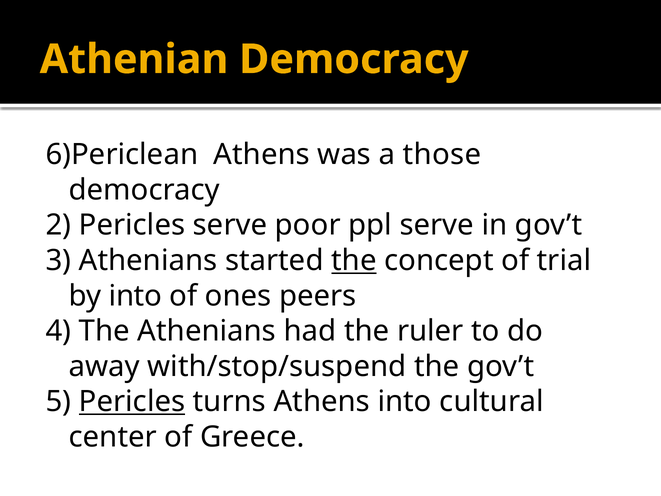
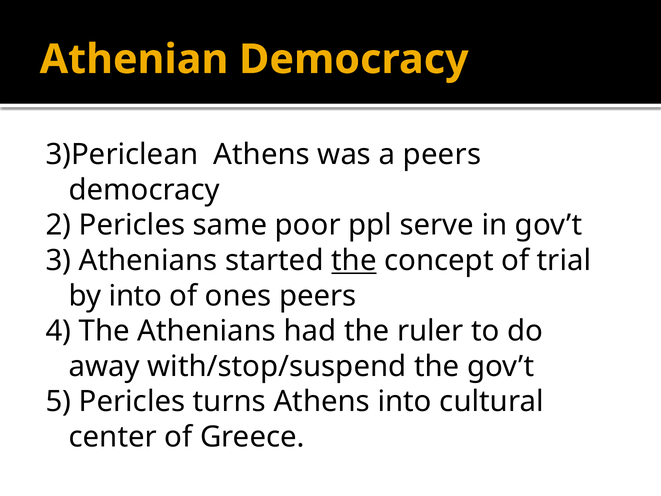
6)Periclean: 6)Periclean -> 3)Periclean
a those: those -> peers
Pericles serve: serve -> same
Pericles at (132, 401) underline: present -> none
